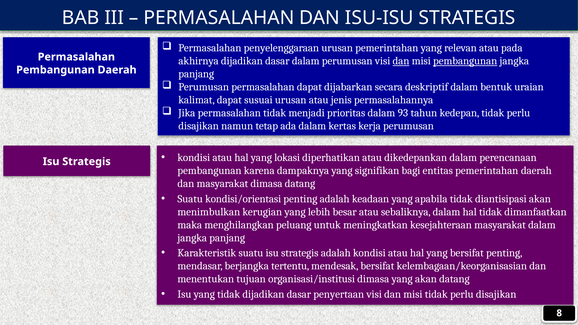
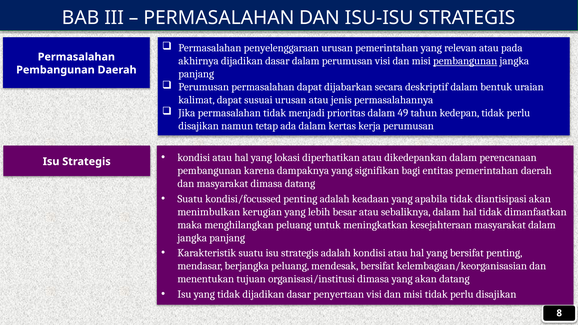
dan at (401, 61) underline: present -> none
93: 93 -> 49
kondisi/orientasi: kondisi/orientasi -> kondisi/focussed
berjangka tertentu: tertentu -> peluang
